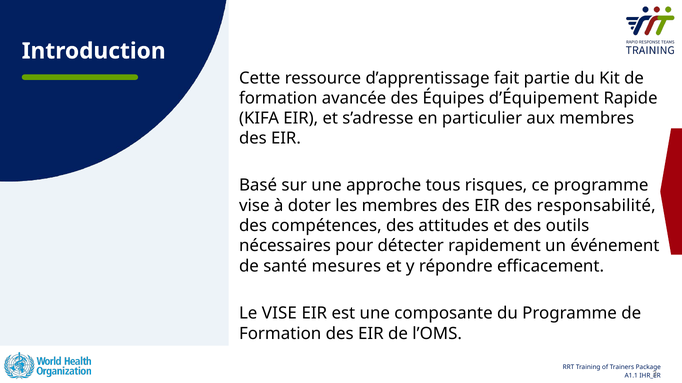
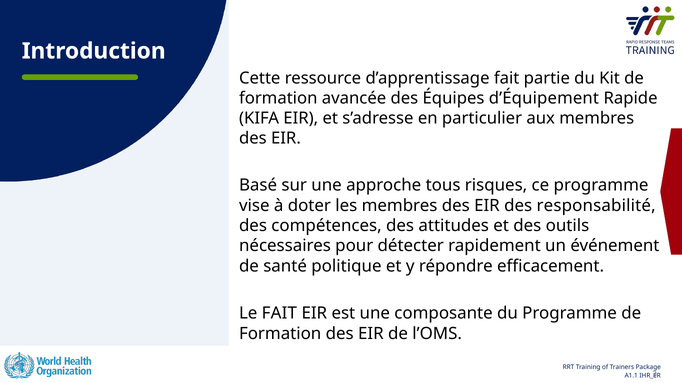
mesures: mesures -> politique
Le VISE: VISE -> FAIT
